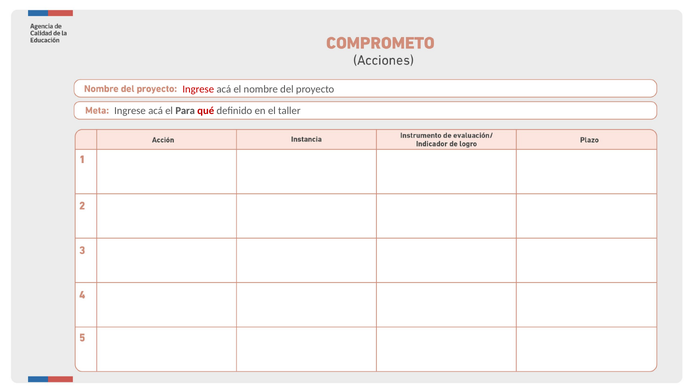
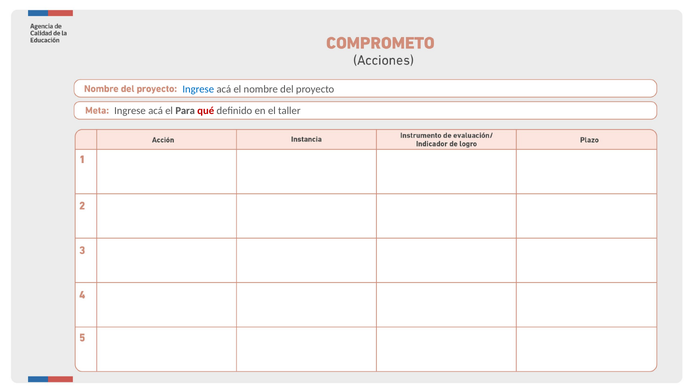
Ingrese at (198, 89) colour: red -> blue
